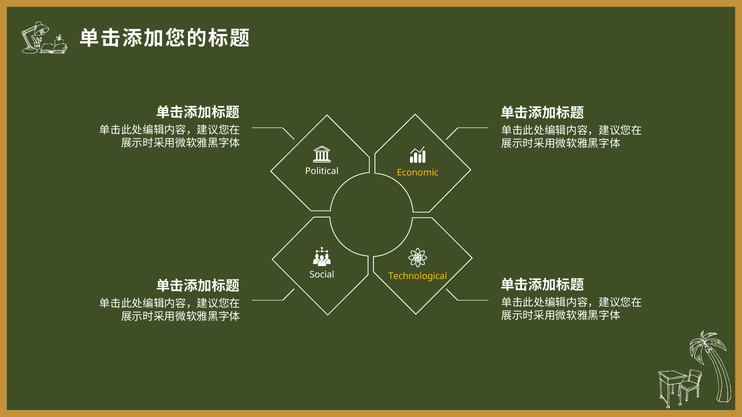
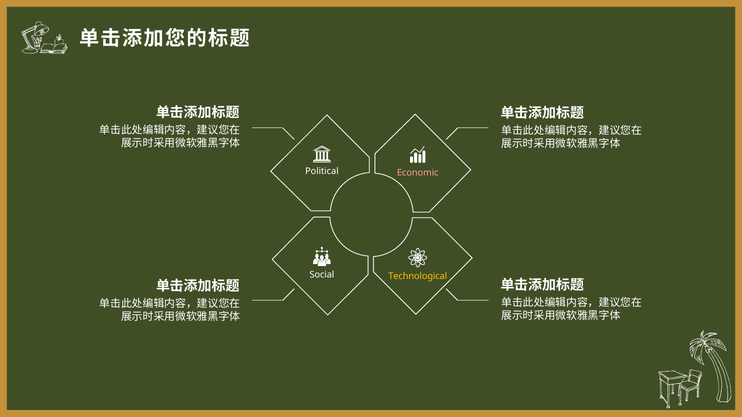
Economic colour: yellow -> pink
